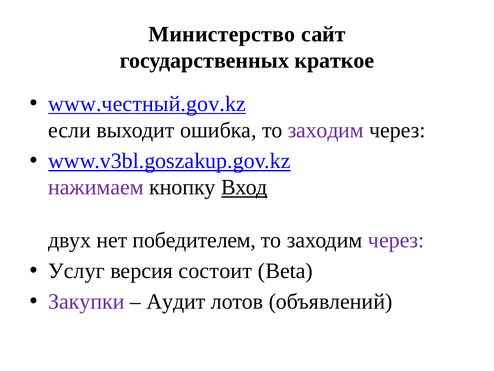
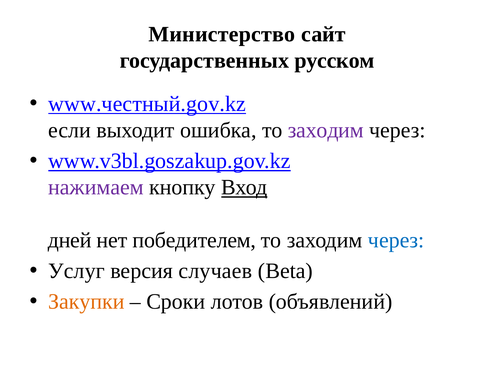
краткое: краткое -> русском
двух: двух -> дней
через at (396, 240) colour: purple -> blue
состоит: состоит -> случаев
Закупки colour: purple -> orange
Аудит: Аудит -> Сроки
